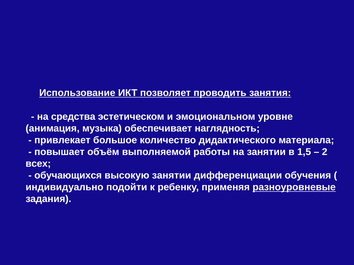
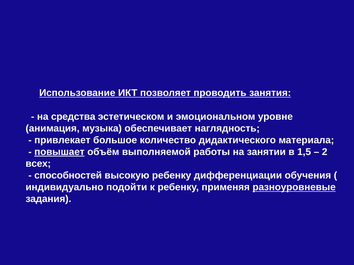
повышает underline: none -> present
обучающихся: обучающихся -> способностей
высокую занятии: занятии -> ребенку
